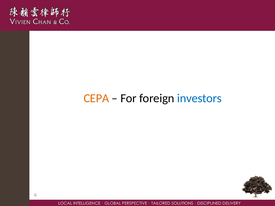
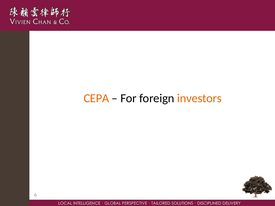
investors colour: blue -> orange
